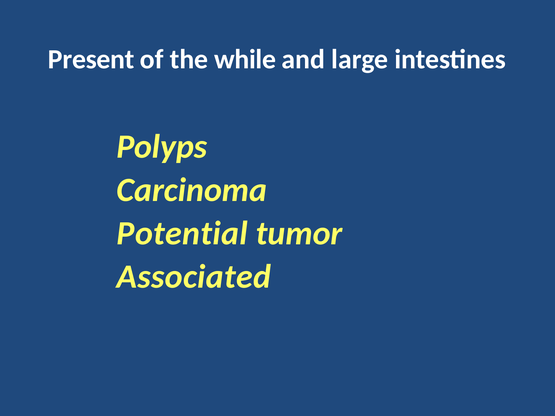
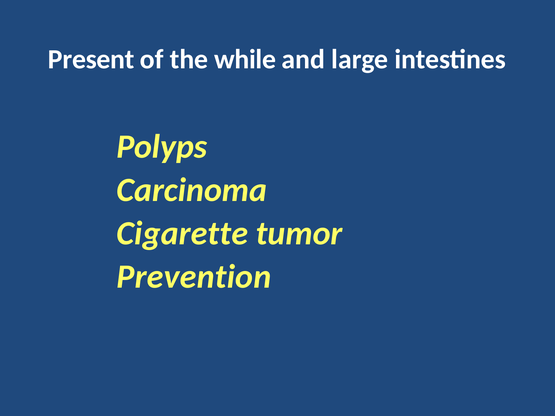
Potential: Potential -> Cigarette
Associated: Associated -> Prevention
